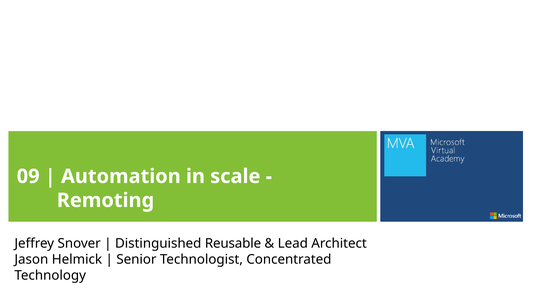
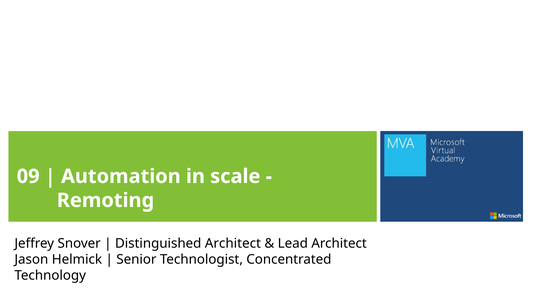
Distinguished Reusable: Reusable -> Architect
